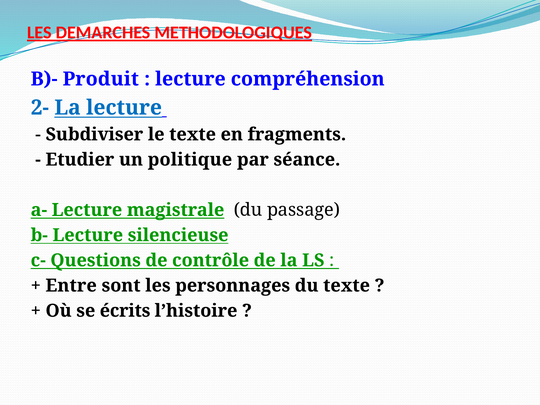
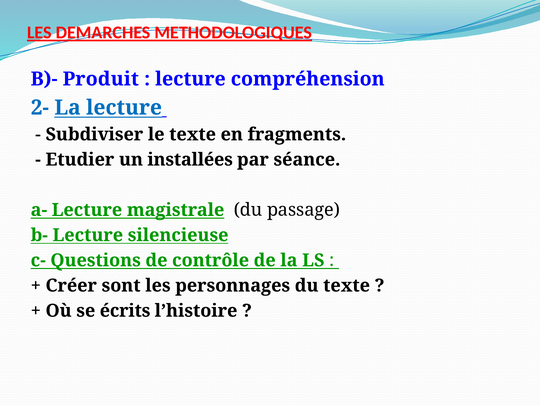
politique: politique -> installées
Entre: Entre -> Créer
